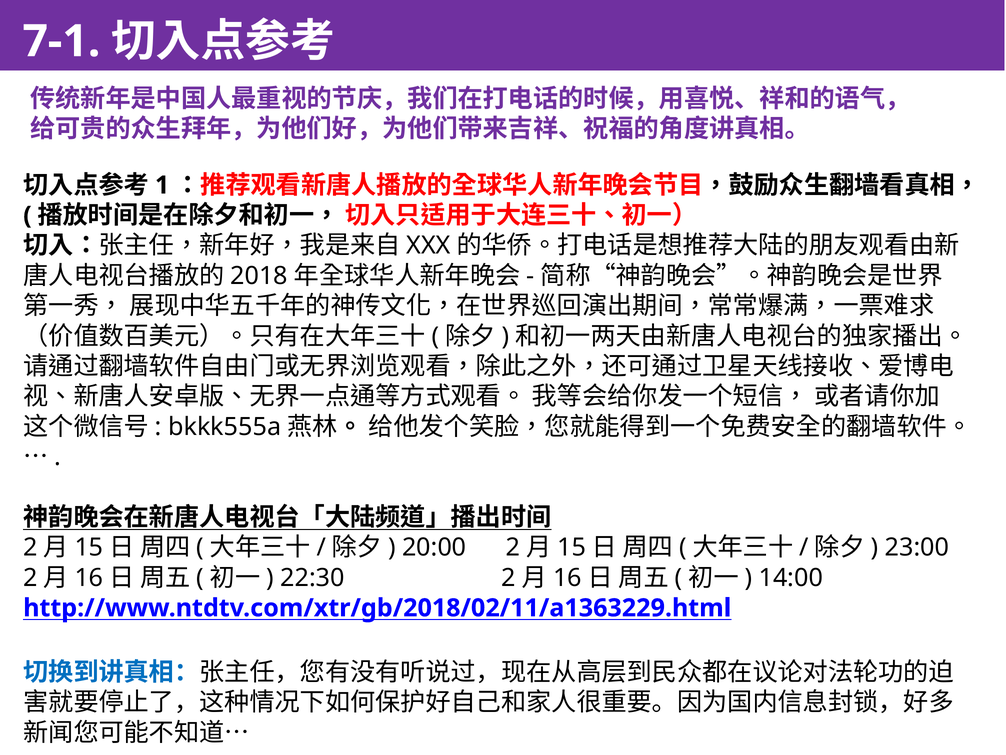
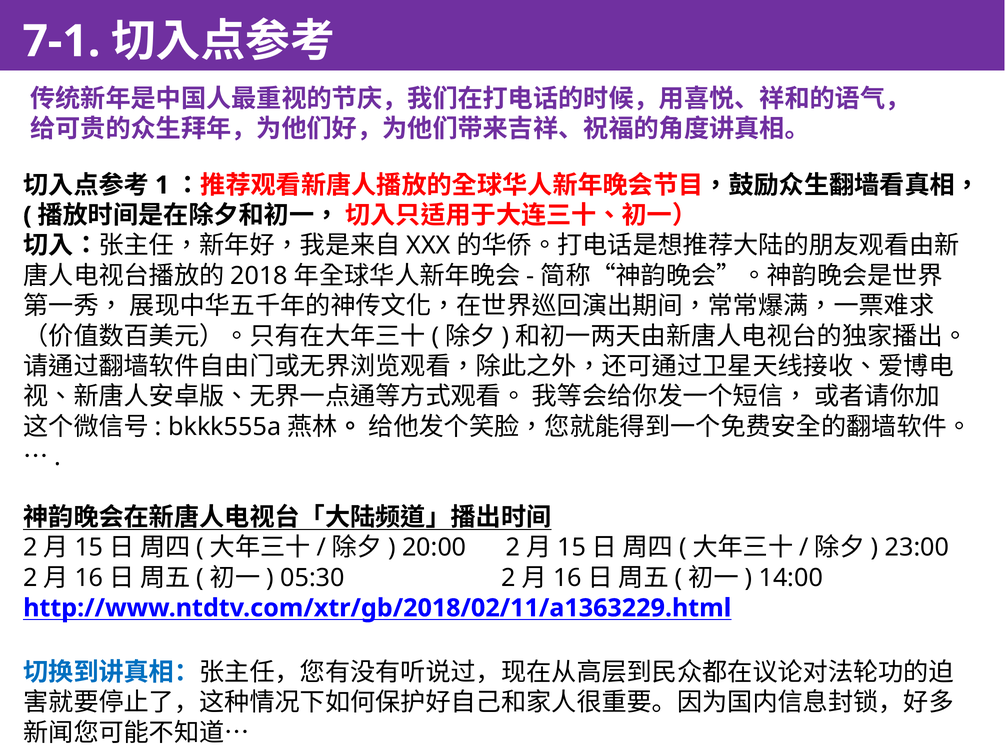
22:30: 22:30 -> 05:30
